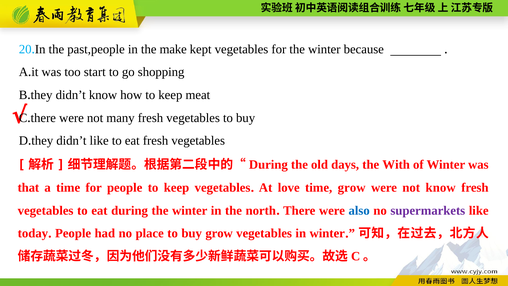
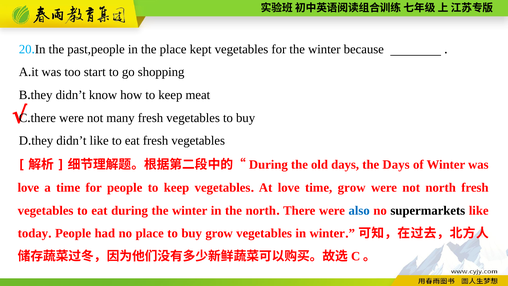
the make: make -> place
the With: With -> Days
that at (28, 187): that -> love
not know: know -> north
supermarkets colour: purple -> black
